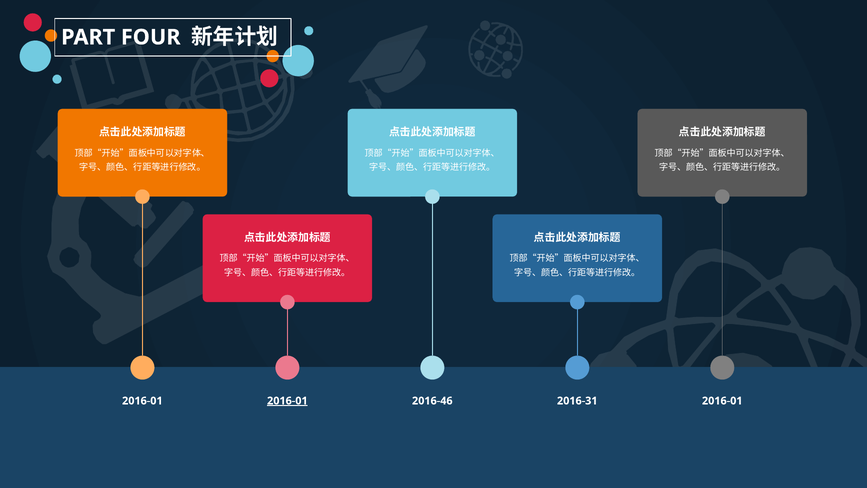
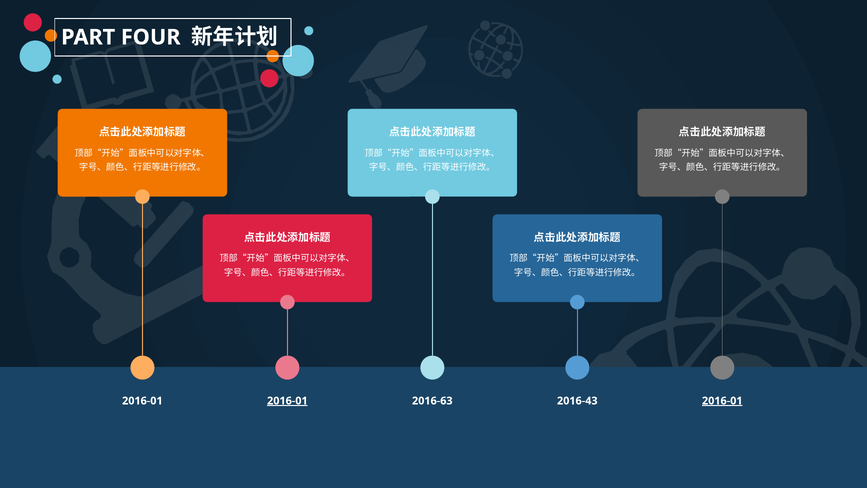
2016-46: 2016-46 -> 2016-63
2016-31: 2016-31 -> 2016-43
2016-01 at (722, 401) underline: none -> present
